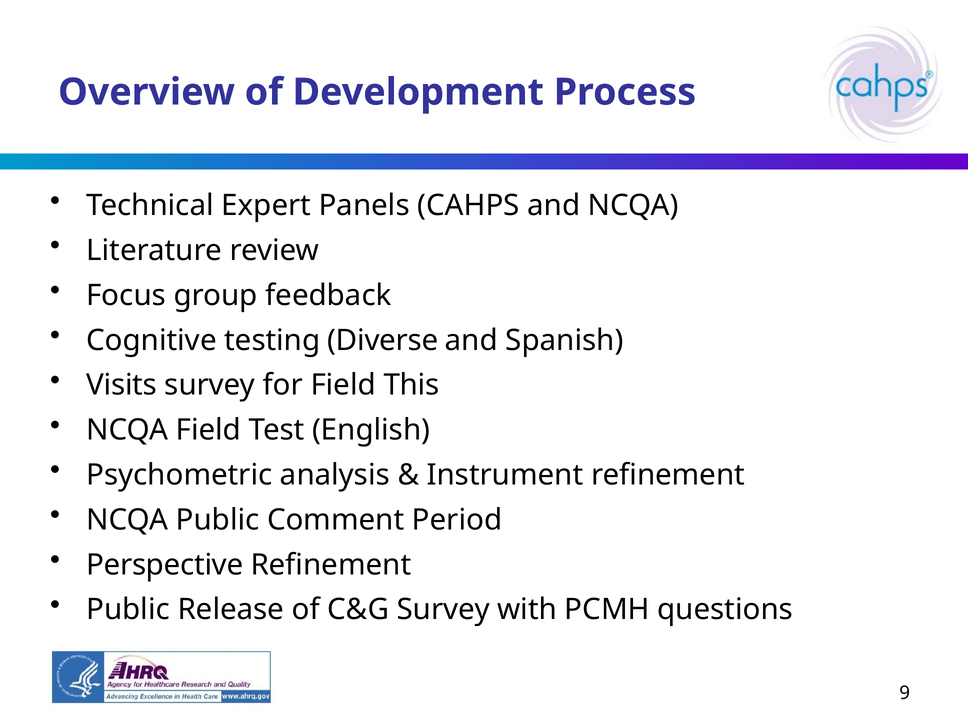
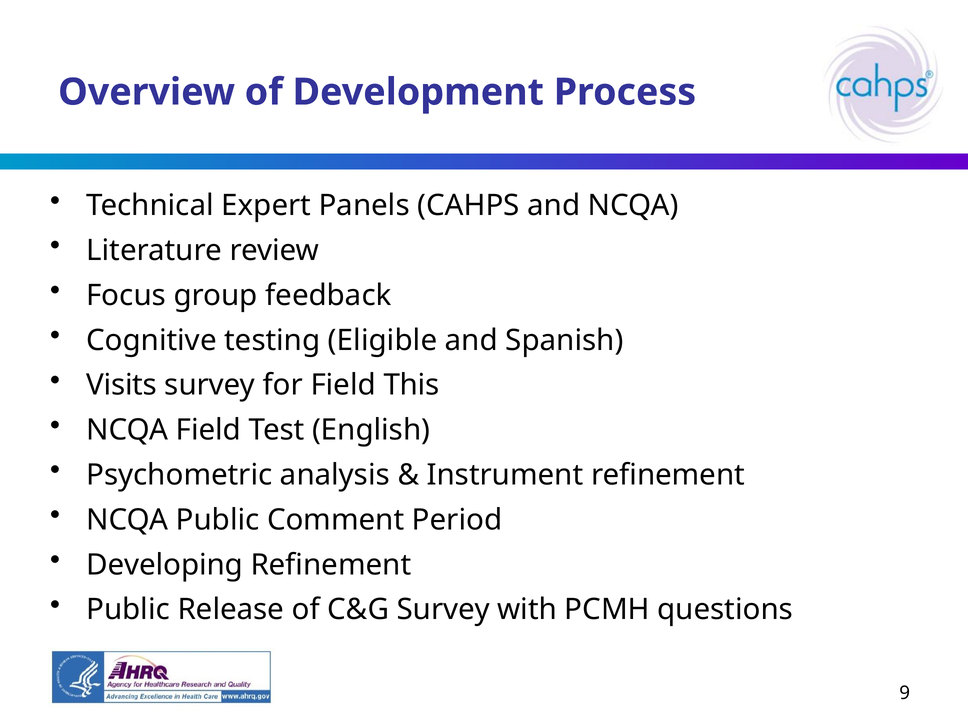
Diverse: Diverse -> Eligible
Perspective: Perspective -> Developing
